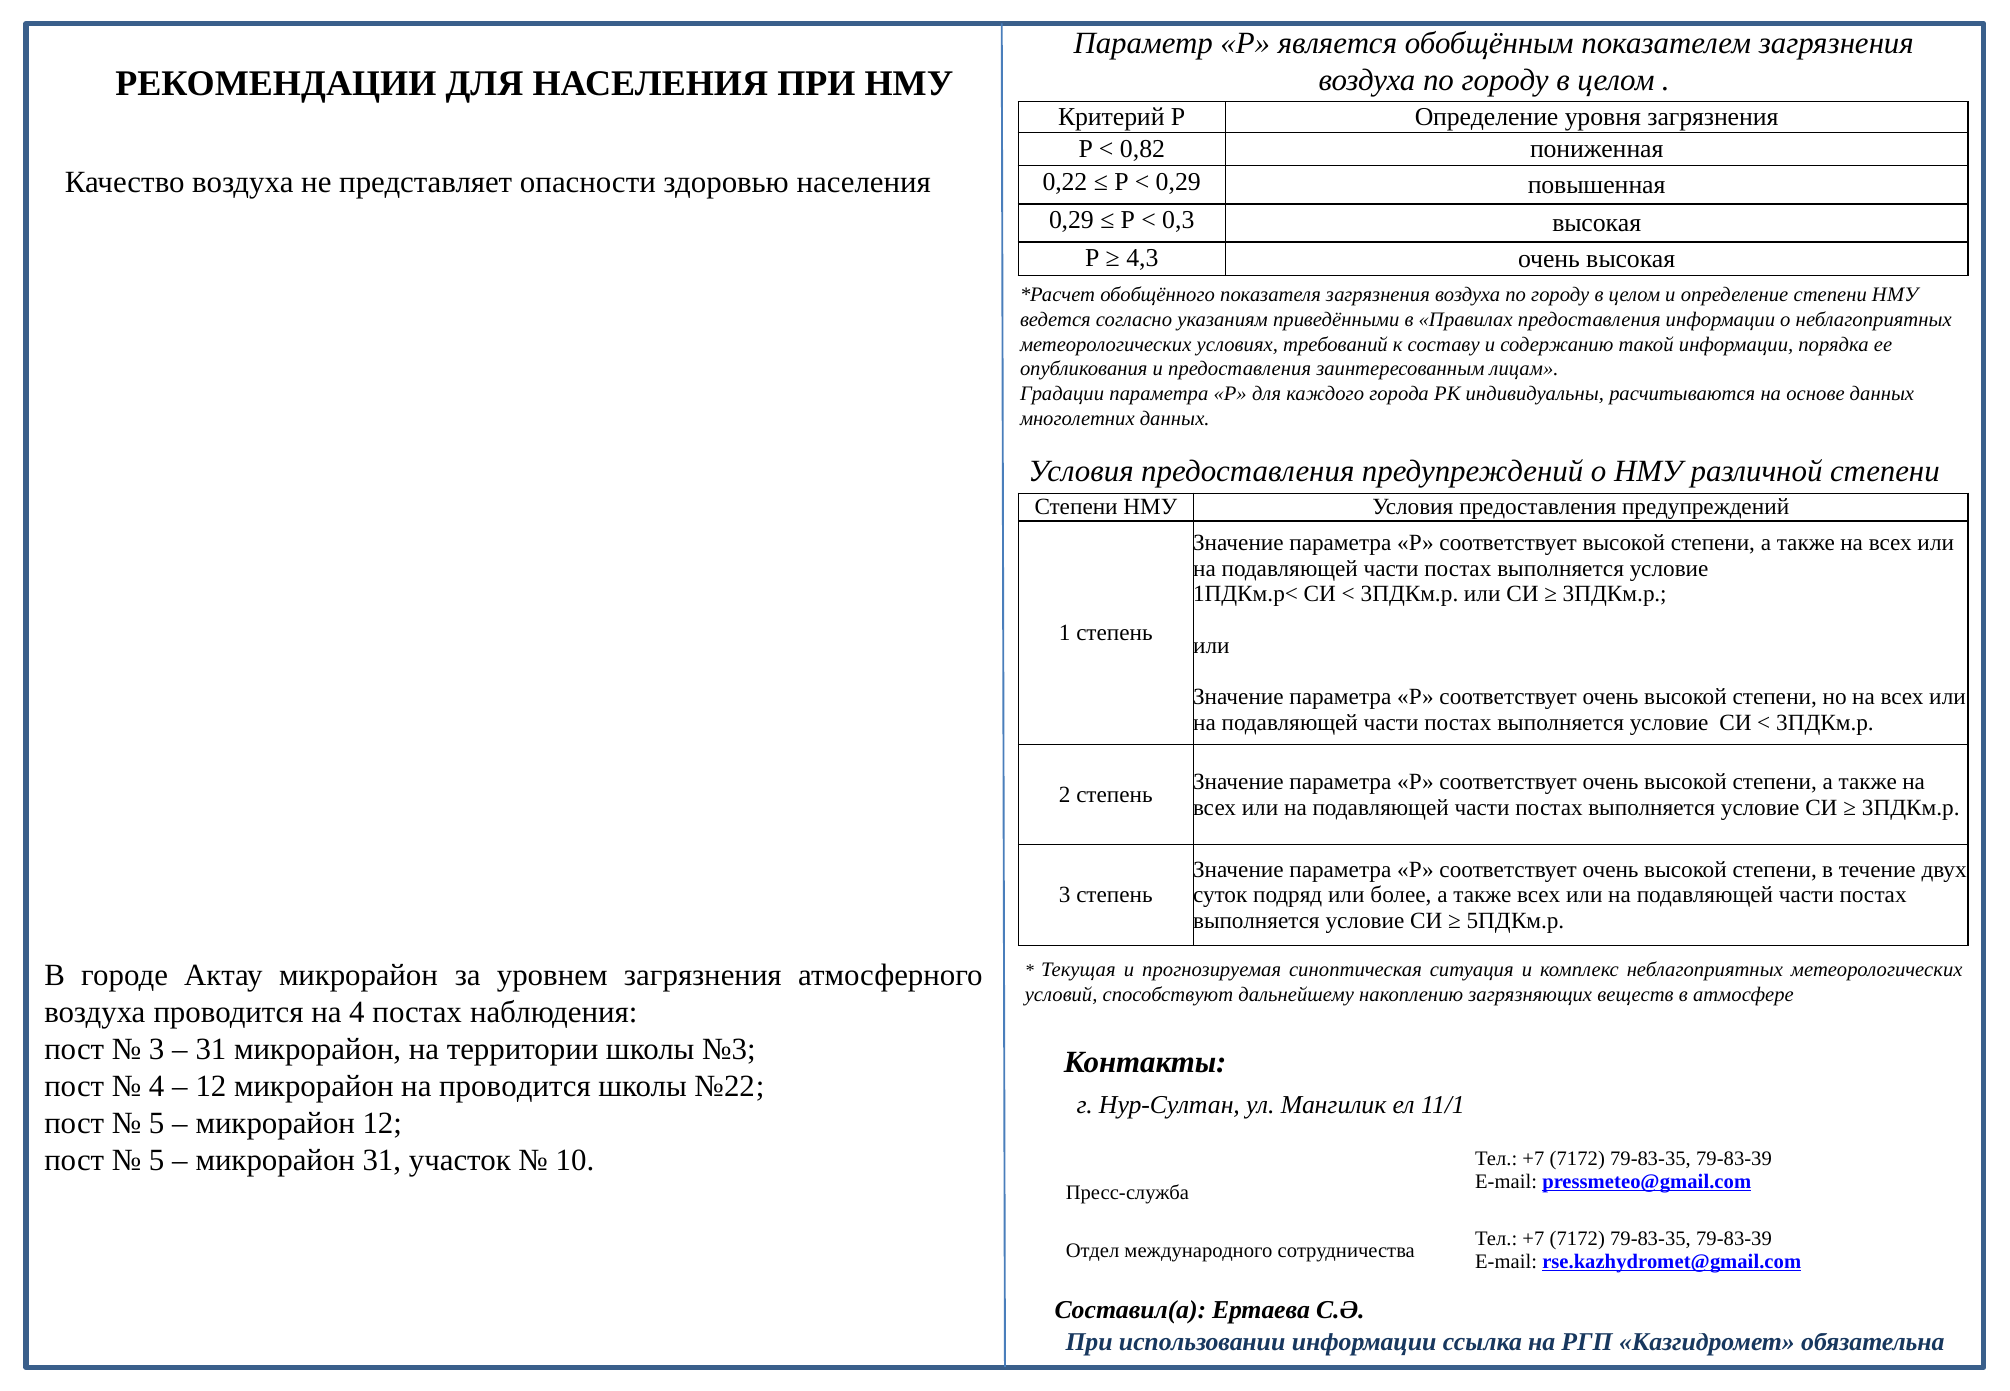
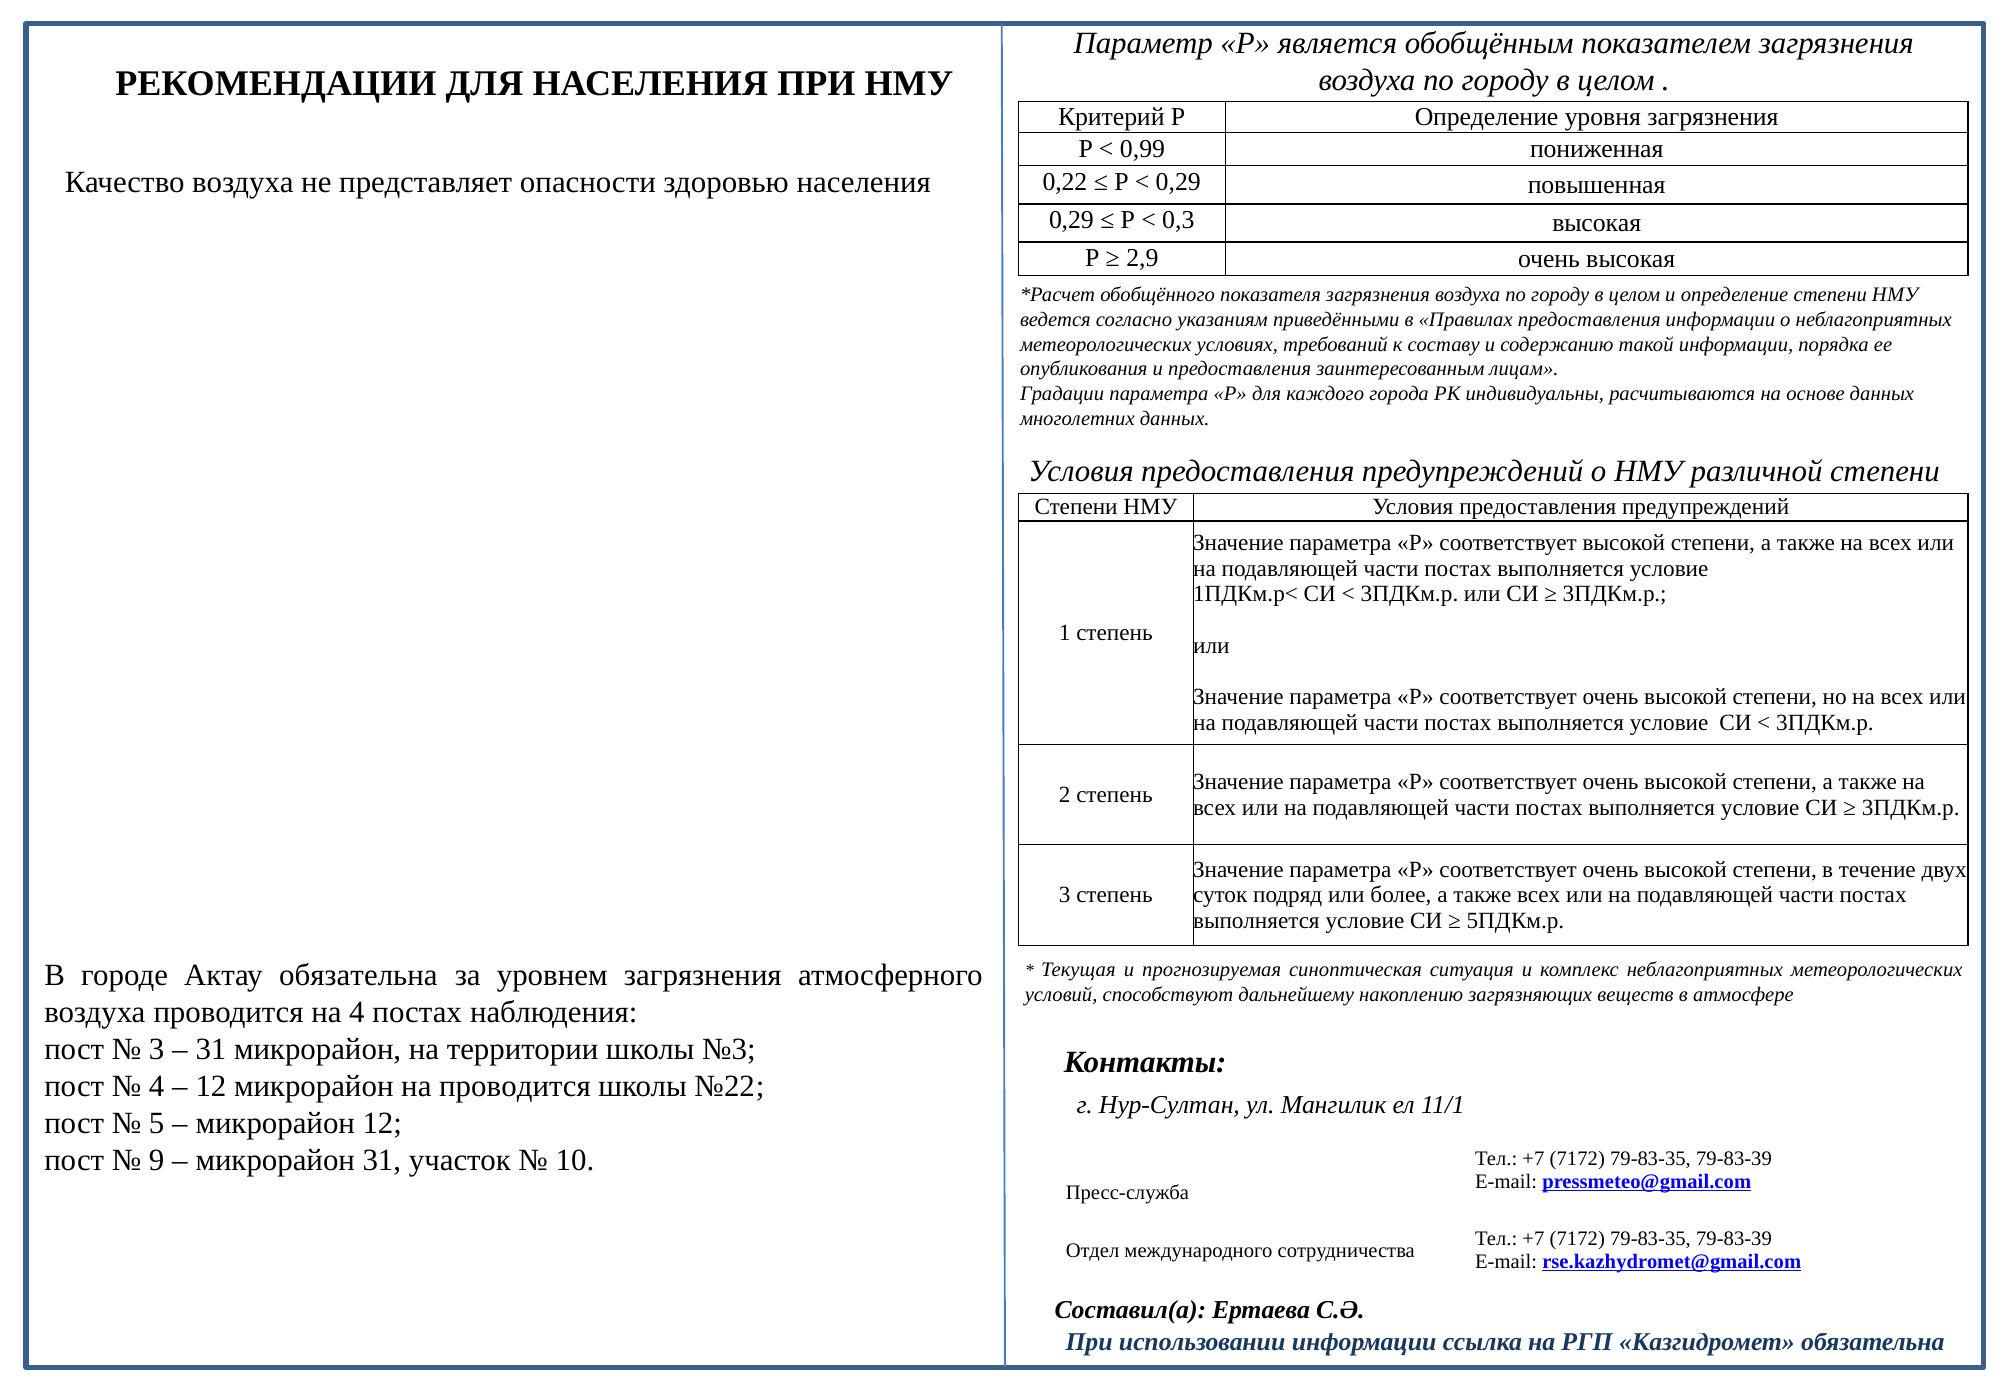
0,82: 0,82 -> 0,99
4,3: 4,3 -> 2,9
Актау микрорайон: микрорайон -> обязательна
5 at (157, 1161): 5 -> 9
